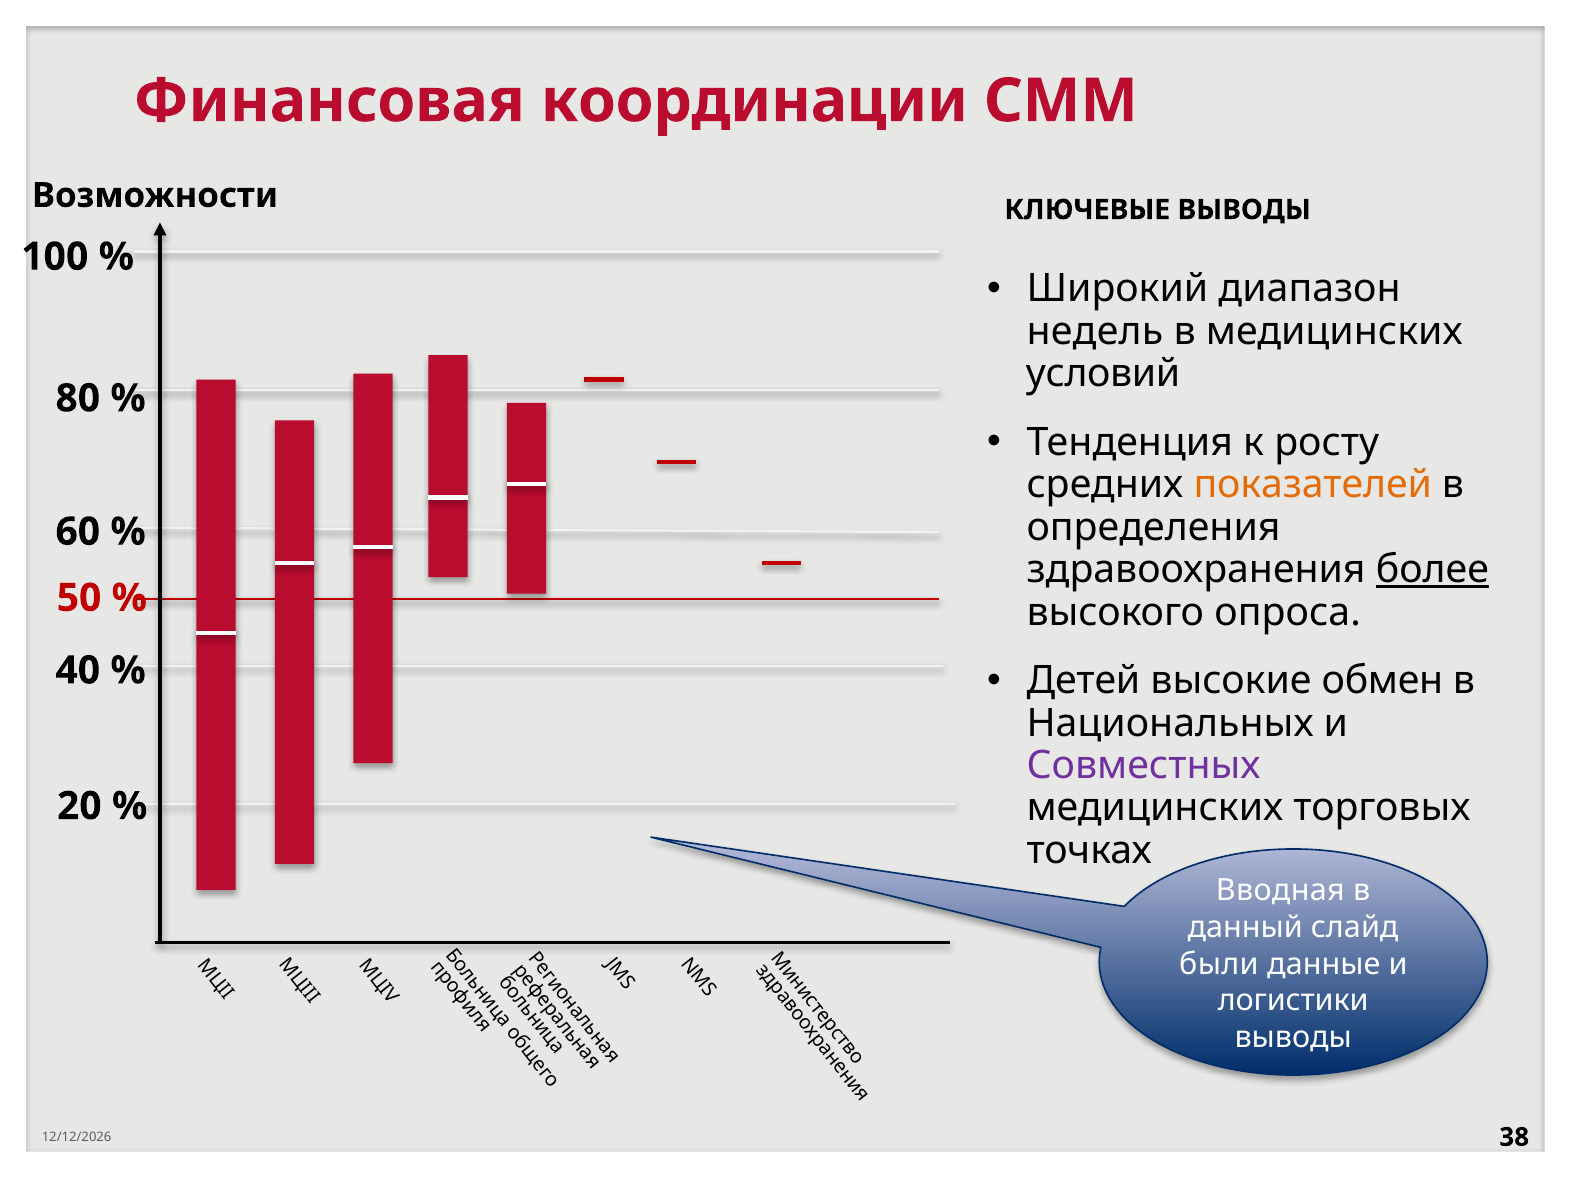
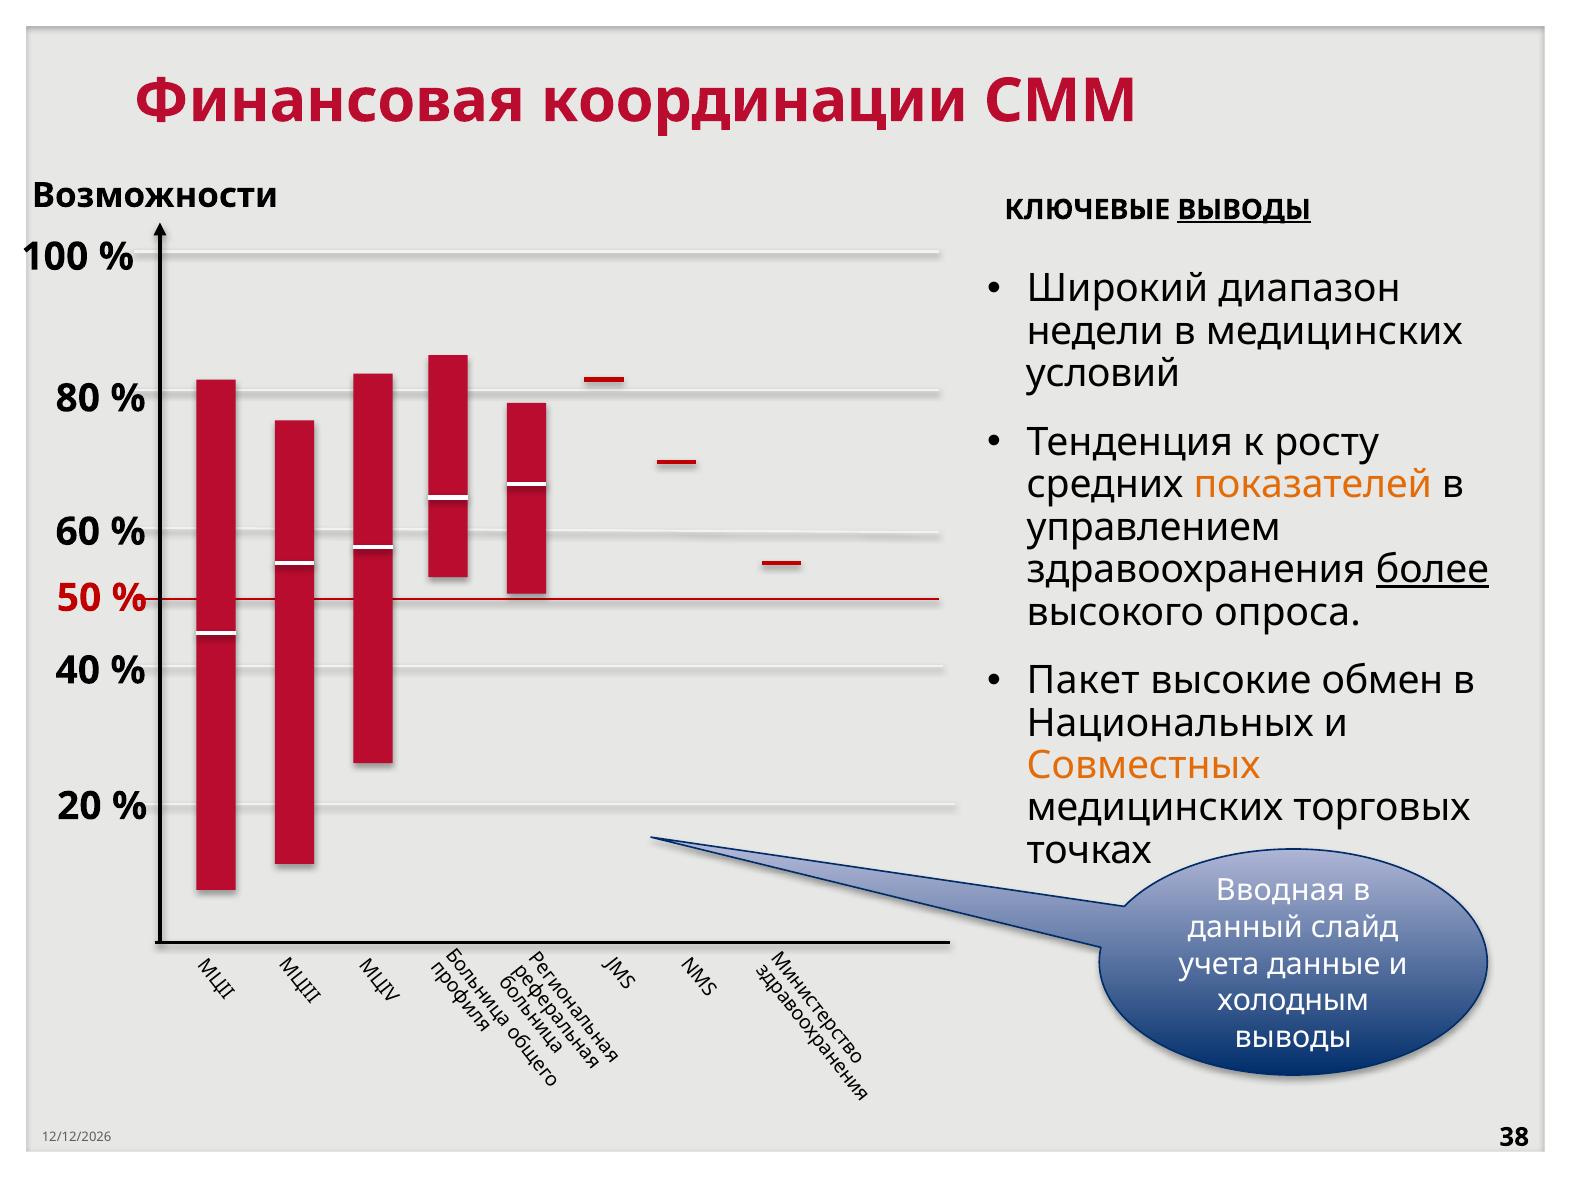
ВЫВОДЫ at (1244, 210) underline: none -> present
недель: недель -> недели
определения: определения -> управлением
Детей: Детей -> Пакет
Совместных colour: purple -> orange
были: были -> учета
логистики: логистики -> холодным
